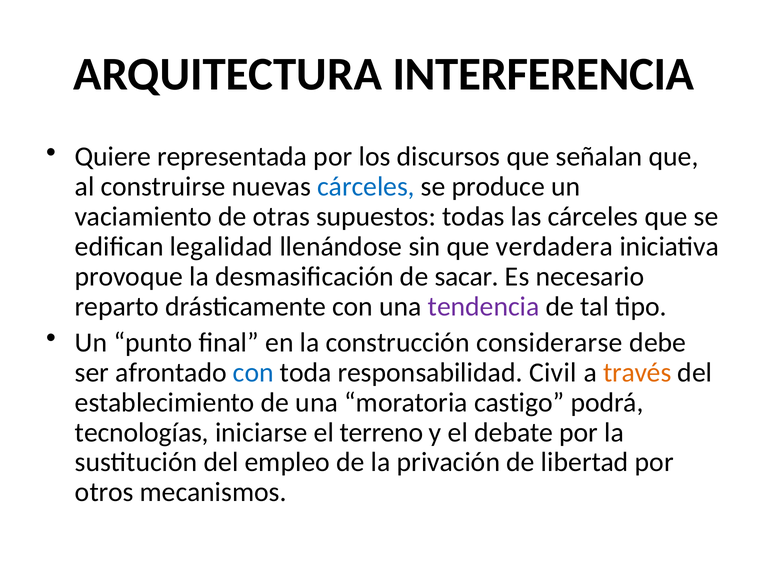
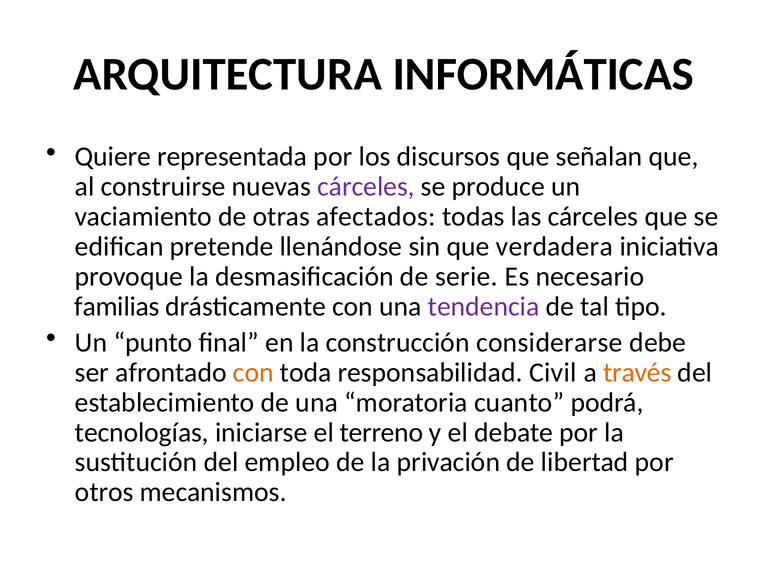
INTERFERENCIA: INTERFERENCIA -> INFORMÁTICAS
cárceles at (366, 187) colour: blue -> purple
supuestos: supuestos -> afectados
legalidad: legalidad -> pretende
sacar: sacar -> serie
reparto: reparto -> familias
con at (253, 372) colour: blue -> orange
castigo: castigo -> cuanto
